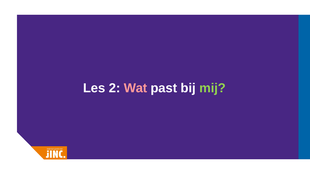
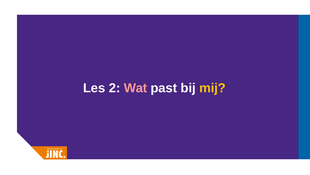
mij colour: light green -> yellow
